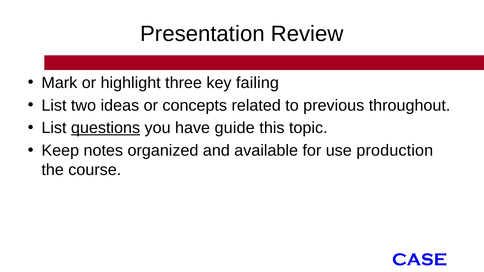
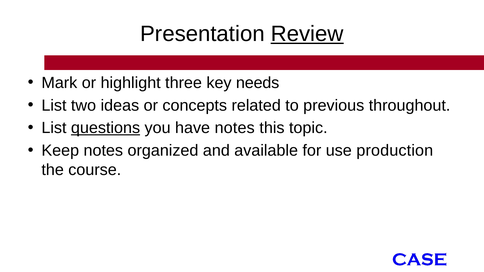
Review underline: none -> present
failing: failing -> needs
have guide: guide -> notes
